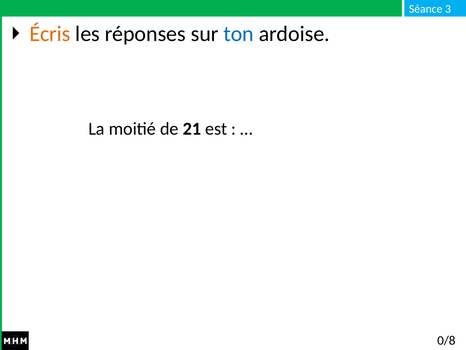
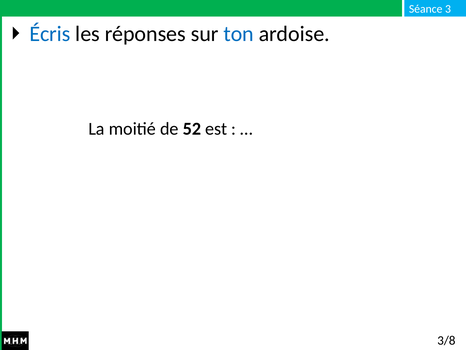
Écris colour: orange -> blue
21: 21 -> 52
0/8: 0/8 -> 3/8
